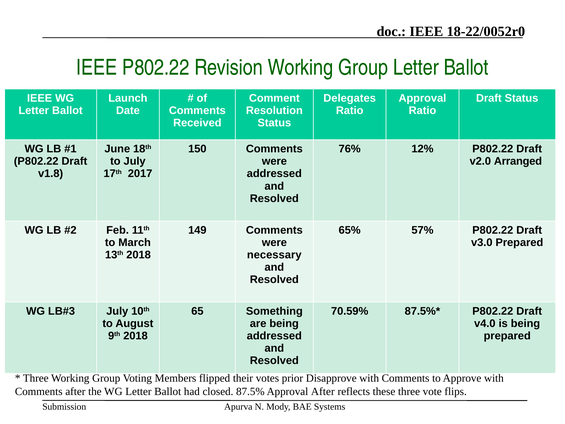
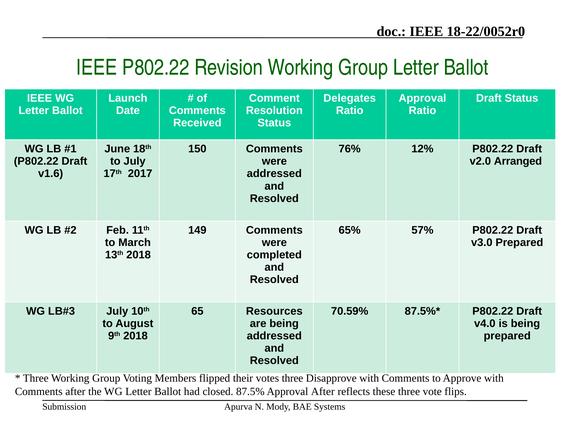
v1.8: v1.8 -> v1.6
necessary: necessary -> completed
Something: Something -> Resources
votes prior: prior -> three
